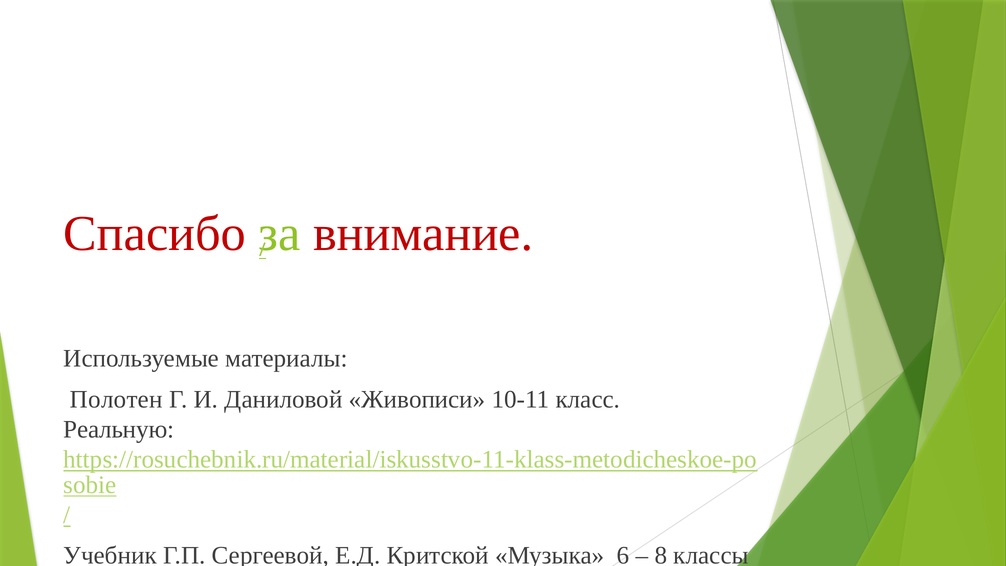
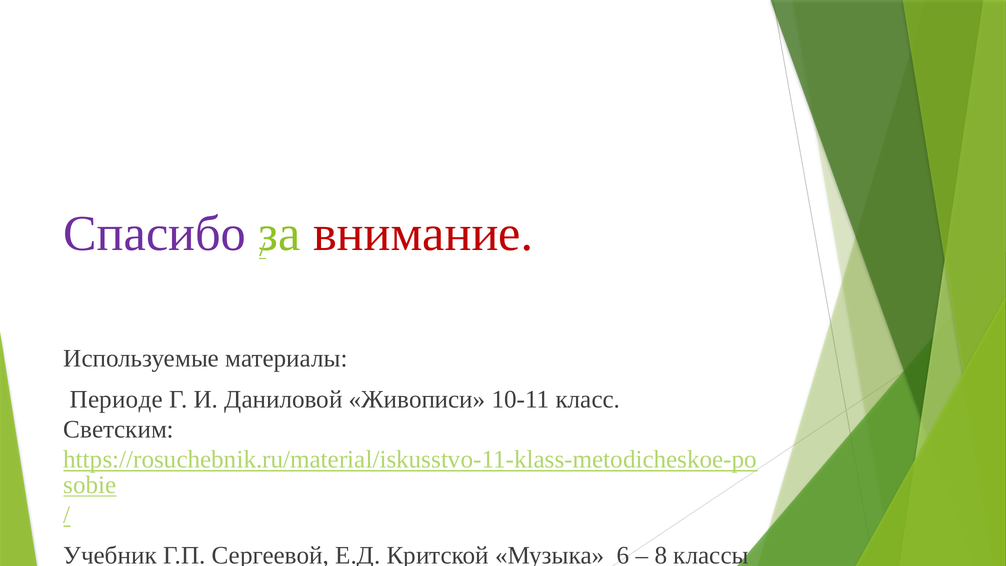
Спасибо colour: red -> purple
Полотен: Полотен -> Периоде
Реальную: Реальную -> Светским
